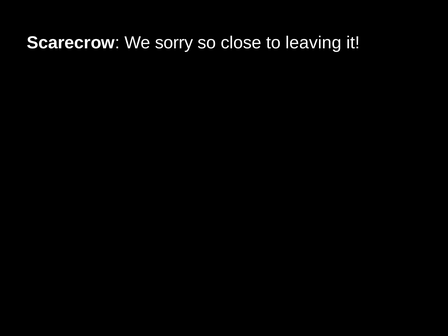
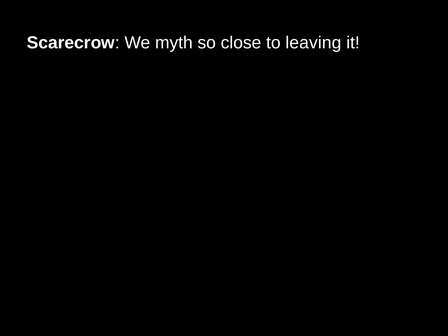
sorry: sorry -> myth
